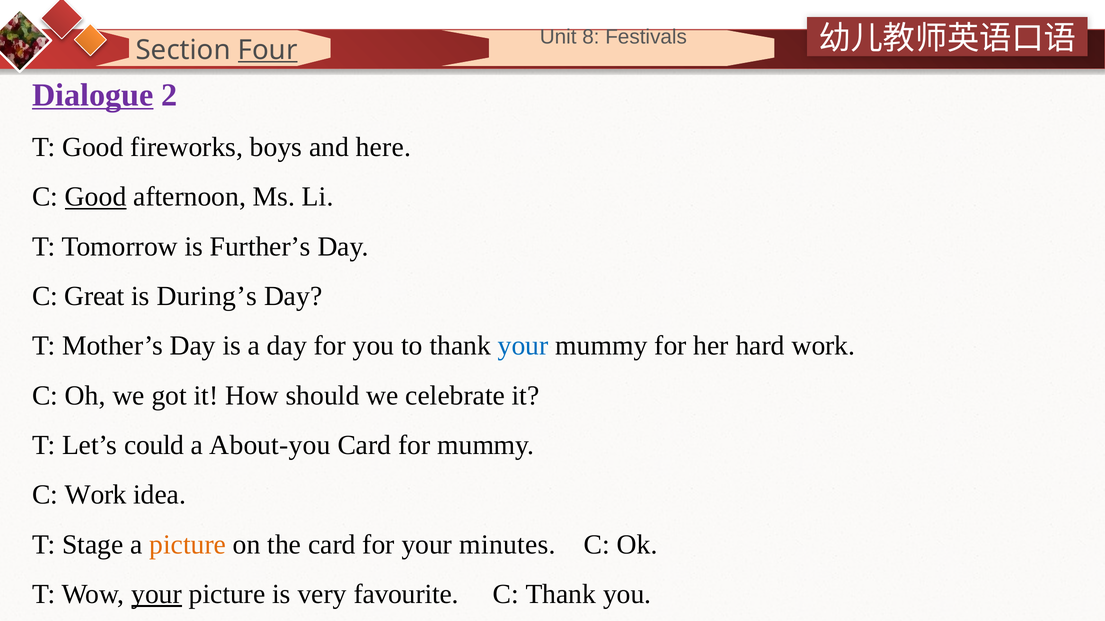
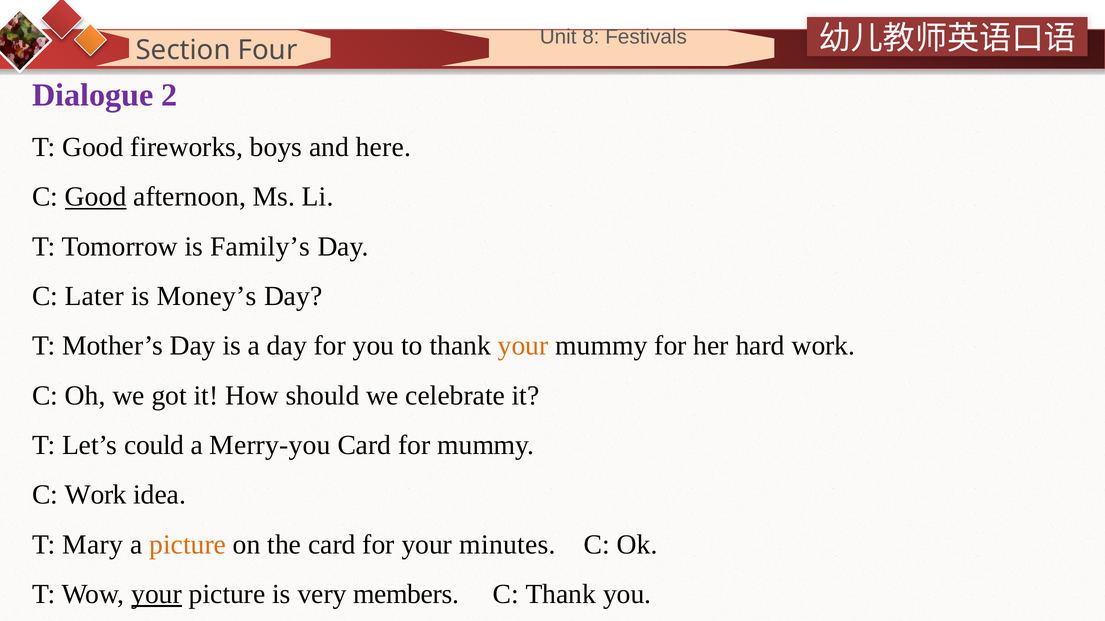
Four underline: present -> none
Dialogue underline: present -> none
Further’s: Further’s -> Family’s
Great: Great -> Later
During’s: During’s -> Money’s
your at (523, 346) colour: blue -> orange
About-you: About-you -> Merry-you
Stage: Stage -> Mary
favourite: favourite -> members
